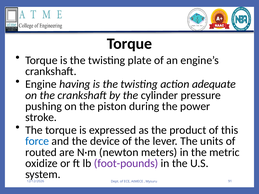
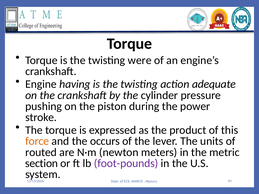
plate: plate -> were
force colour: blue -> orange
device: device -> occurs
oxidize: oxidize -> section
